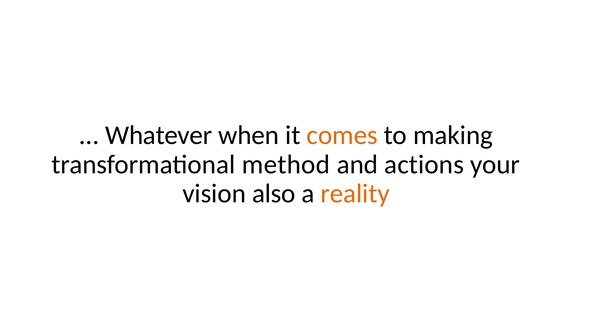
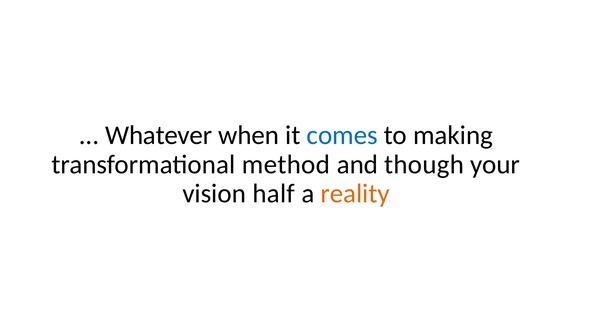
comes colour: orange -> blue
actions: actions -> though
also: also -> half
